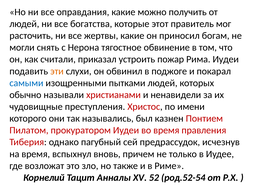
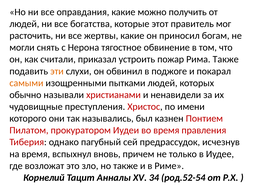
Рима Иудеи: Иудеи -> Также
самыми colour: blue -> orange
52: 52 -> 34
